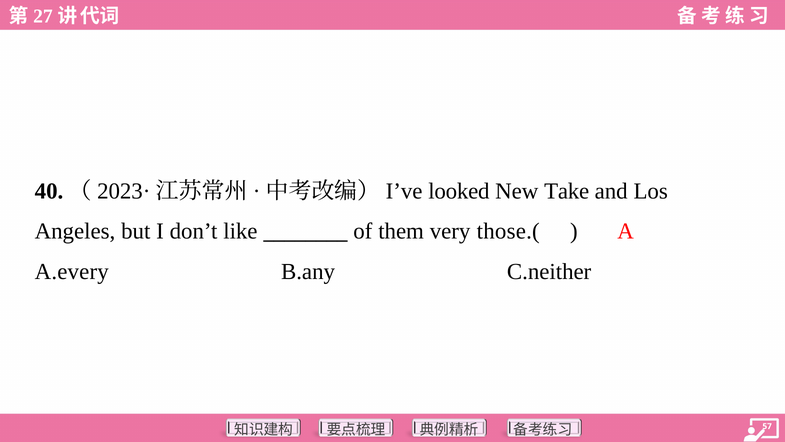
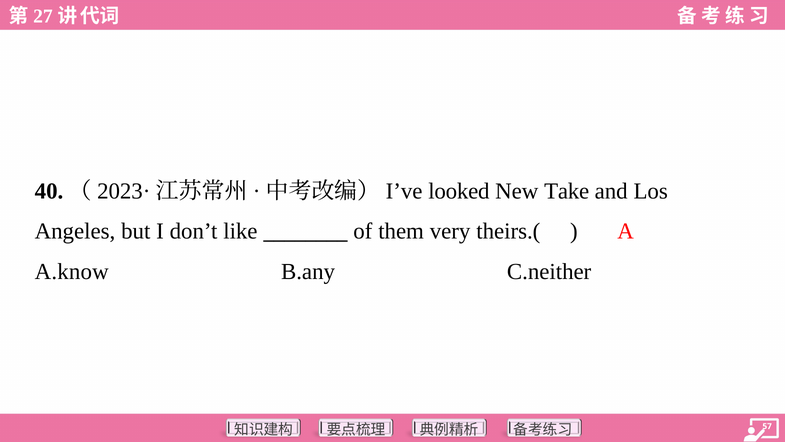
those.(: those.( -> theirs.(
A.every: A.every -> A.know
